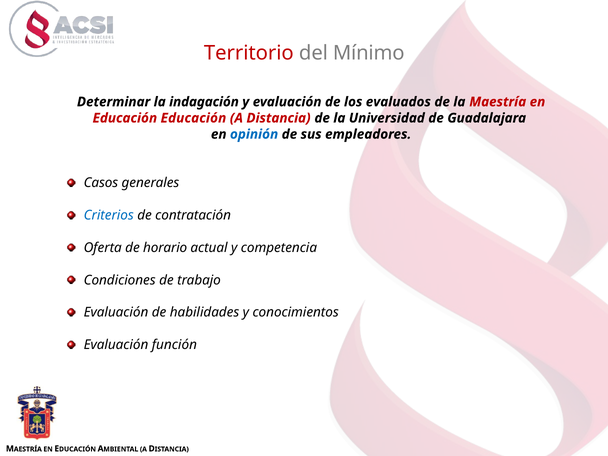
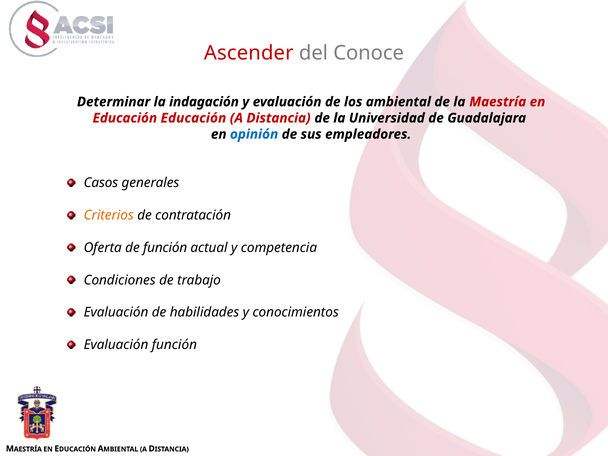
Territorio: Territorio -> Ascender
Mínimo: Mínimo -> Conoce
los evaluados: evaluados -> ambiental
Criterios colour: blue -> orange
de horario: horario -> función
